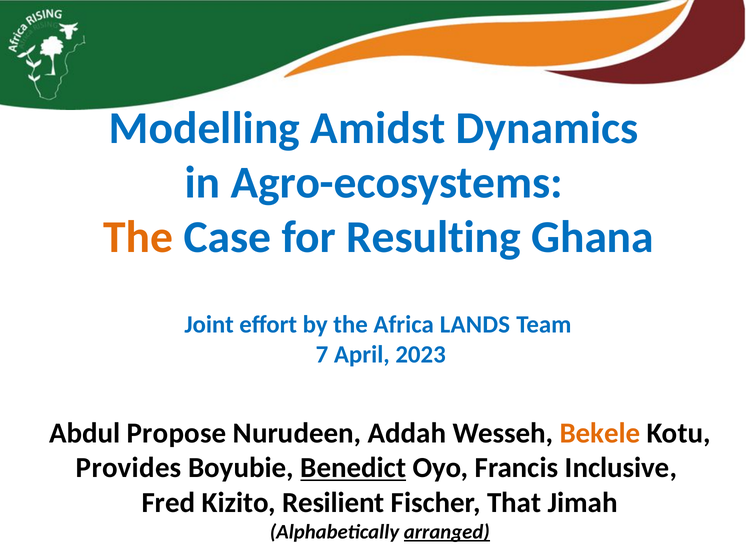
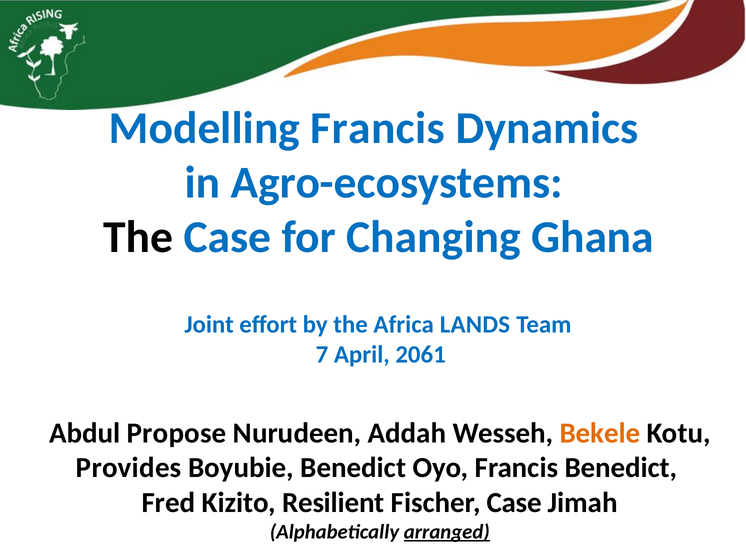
Modelling Amidst: Amidst -> Francis
The at (138, 238) colour: orange -> black
Resulting: Resulting -> Changing
2023: 2023 -> 2061
Benedict at (353, 468) underline: present -> none
Francis Inclusive: Inclusive -> Benedict
Fischer That: That -> Case
